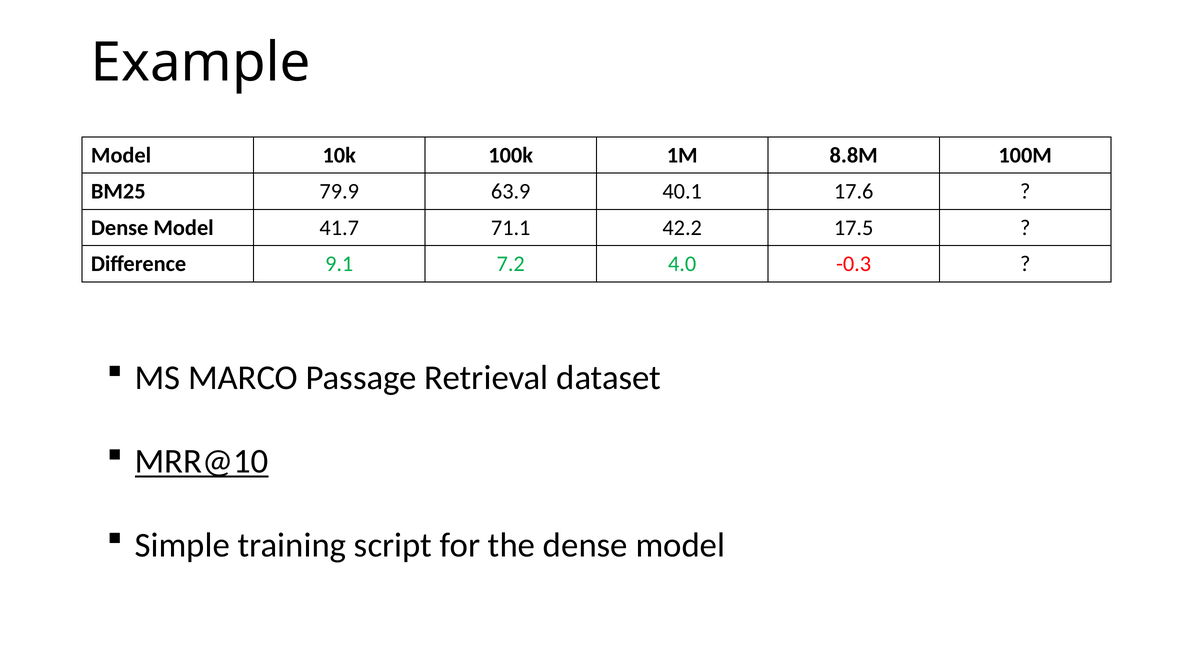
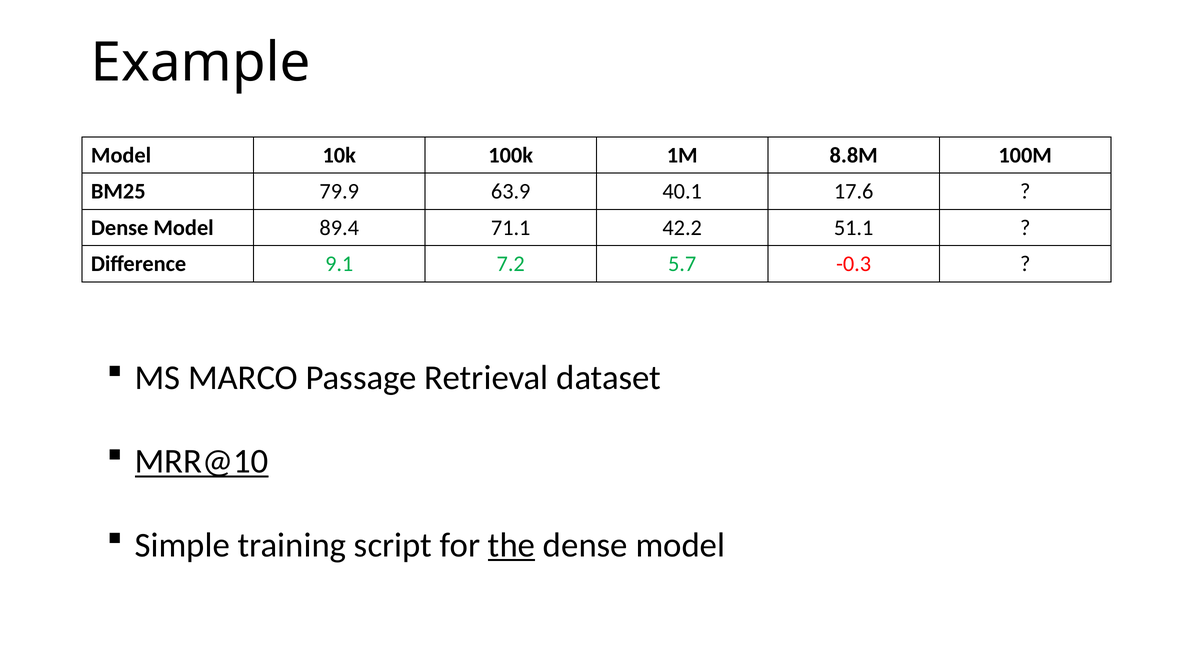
41.7: 41.7 -> 89.4
17.5: 17.5 -> 51.1
4.0: 4.0 -> 5.7
the underline: none -> present
